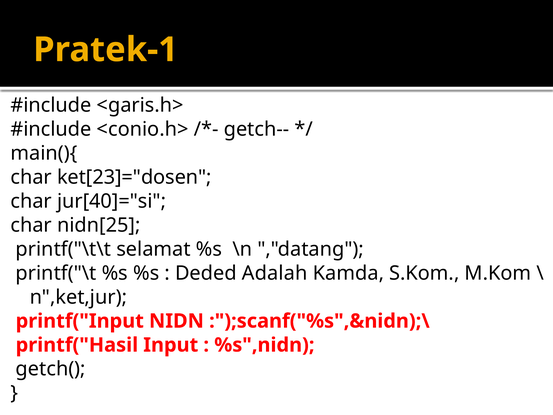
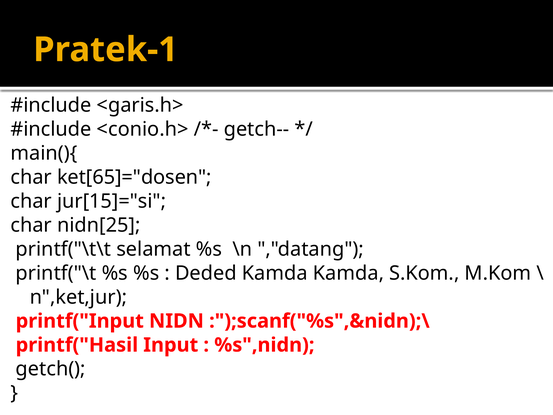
ket[23]="dosen: ket[23]="dosen -> ket[65]="dosen
jur[40]="si: jur[40]="si -> jur[15]="si
Deded Adalah: Adalah -> Kamda
